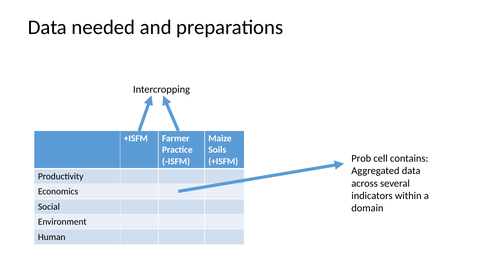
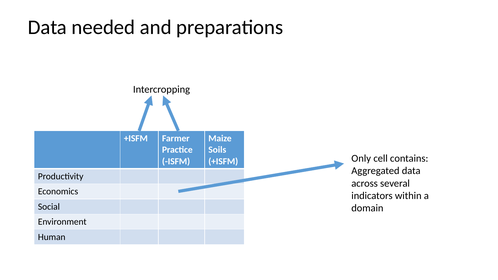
Prob: Prob -> Only
